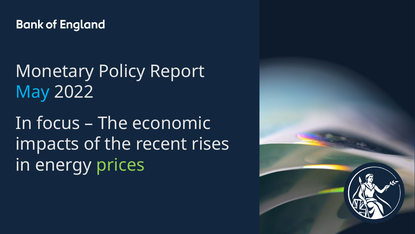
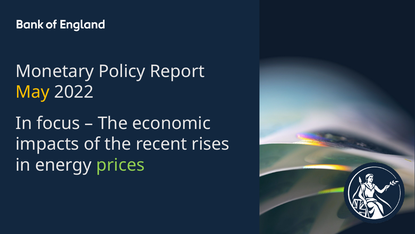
May colour: light blue -> yellow
